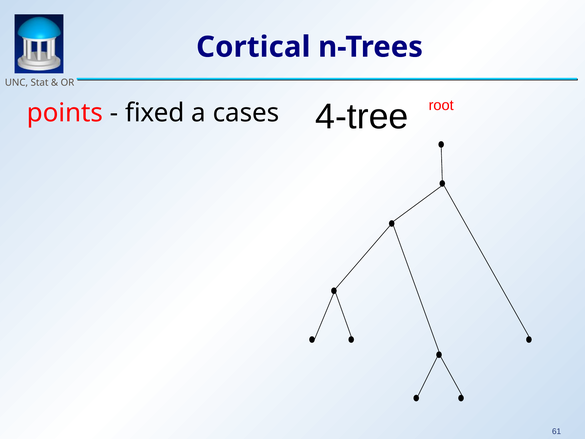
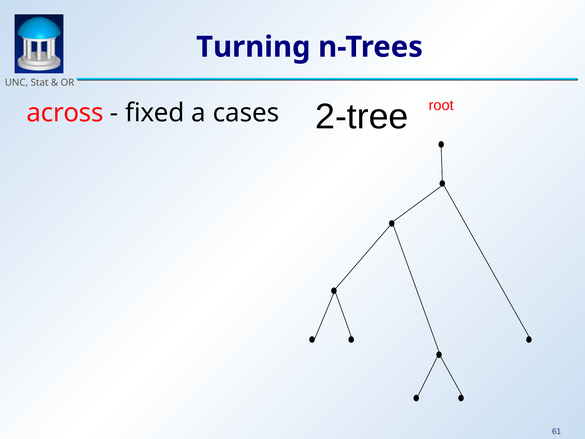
Cortical: Cortical -> Turning
4-tree: 4-tree -> 2-tree
points: points -> across
